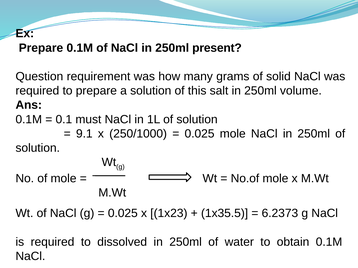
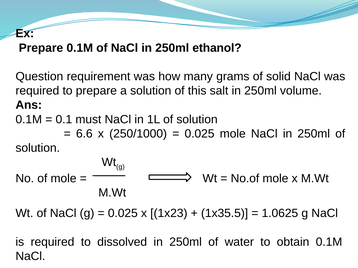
present: present -> ethanol
9.1: 9.1 -> 6.6
6.2373: 6.2373 -> 1.0625
